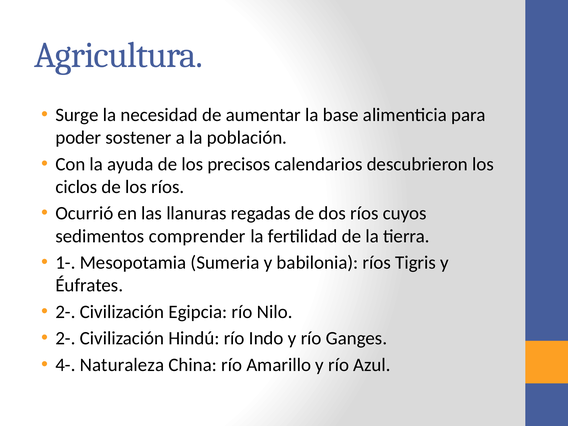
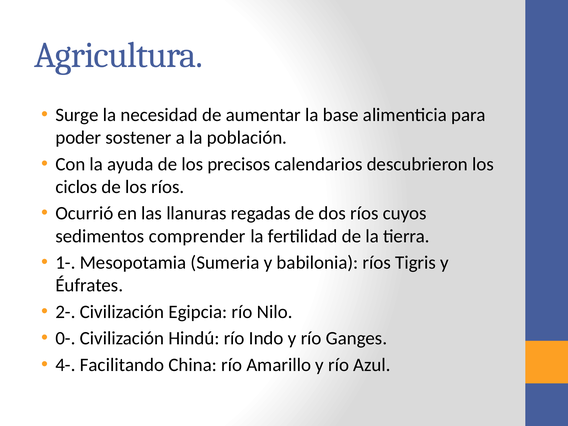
2- at (65, 338): 2- -> 0-
Naturaleza: Naturaleza -> Facilitando
